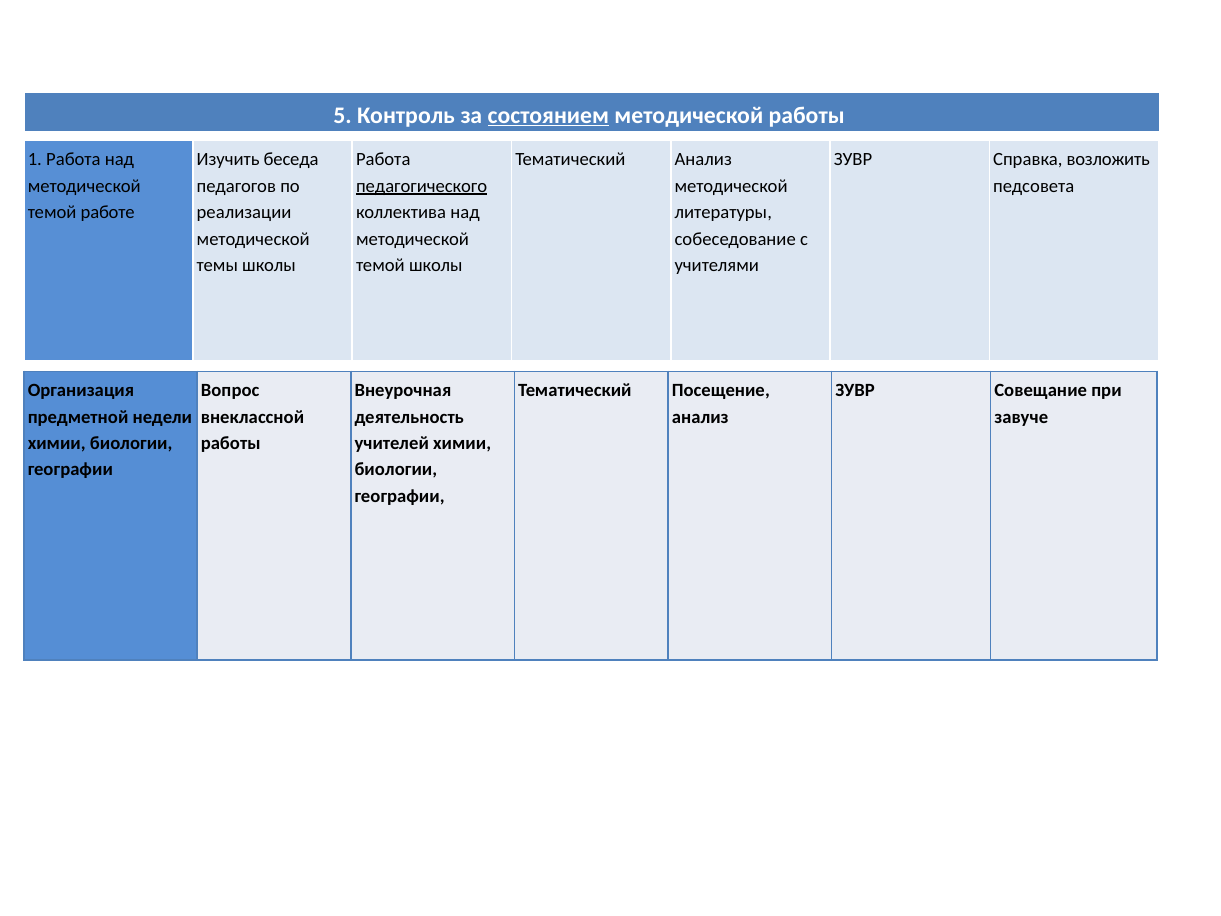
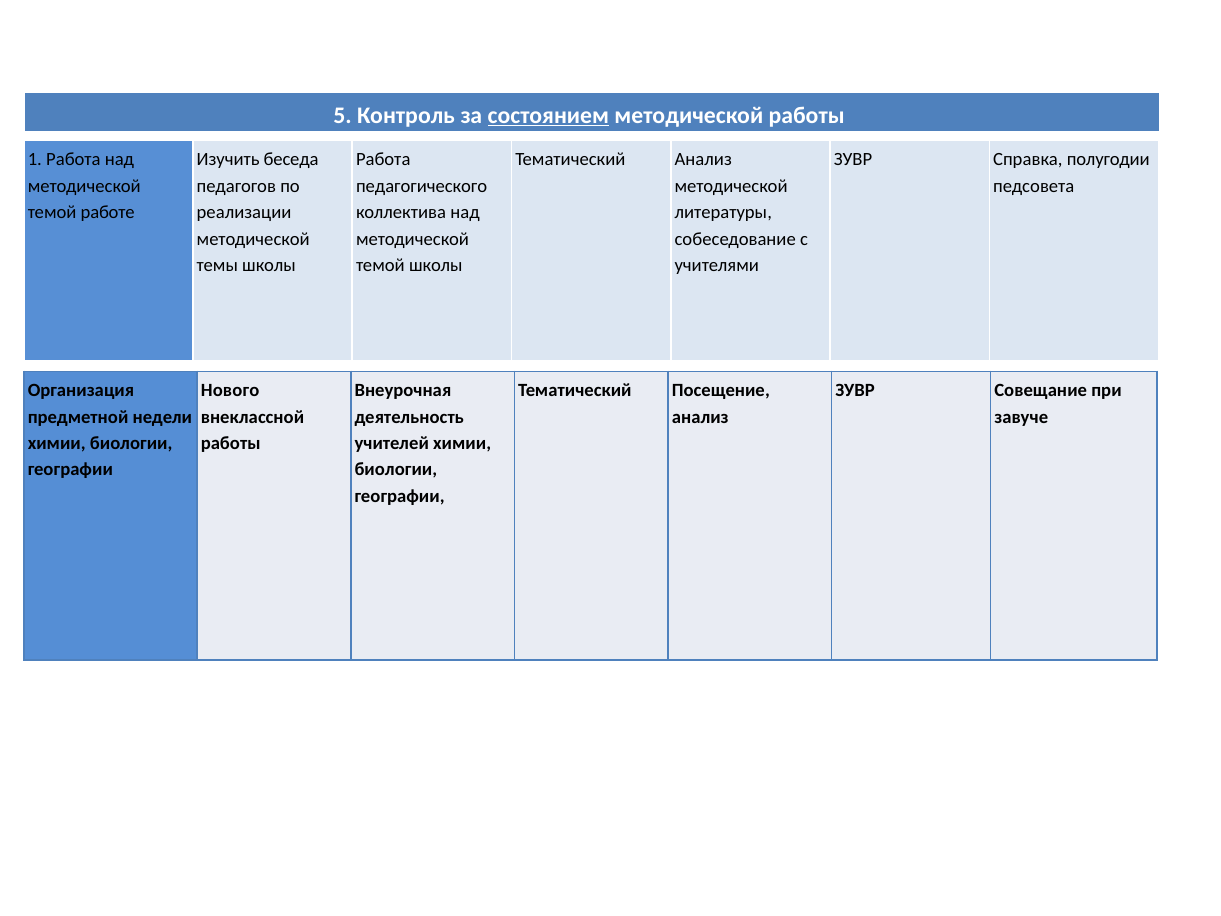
возложить: возложить -> полугодии
педагогического underline: present -> none
Вопрос: Вопрос -> Нового
